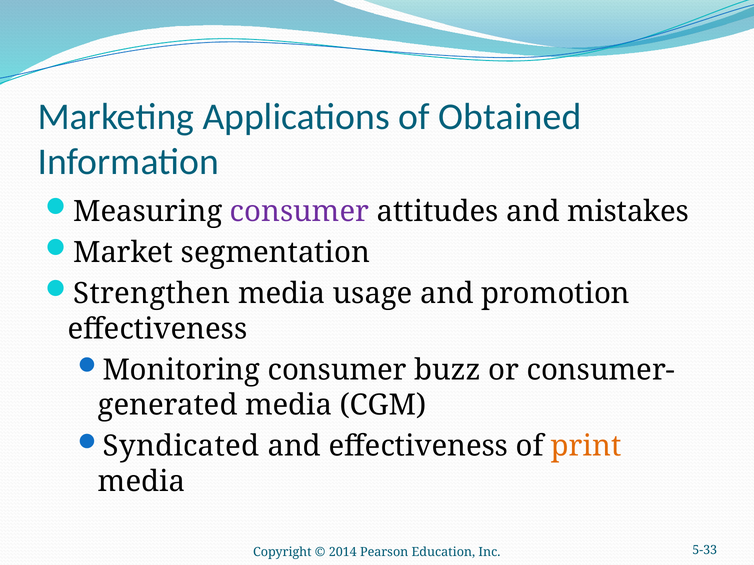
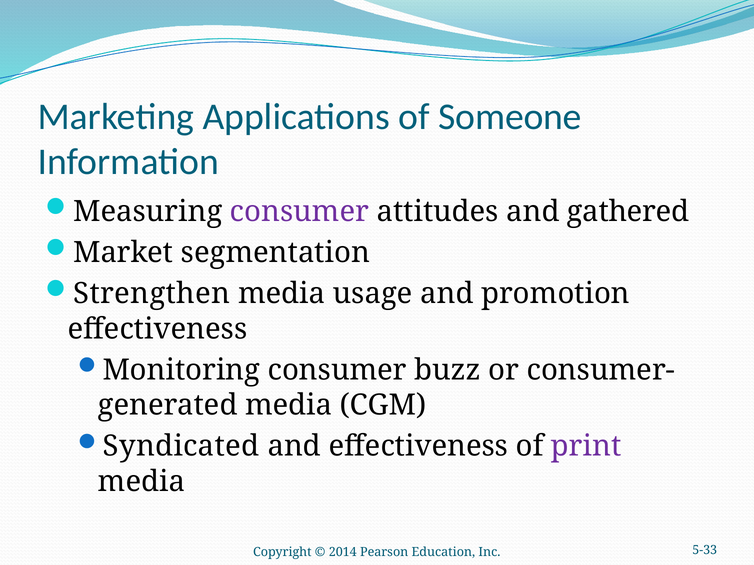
Obtained: Obtained -> Someone
mistakes: mistakes -> gathered
print colour: orange -> purple
